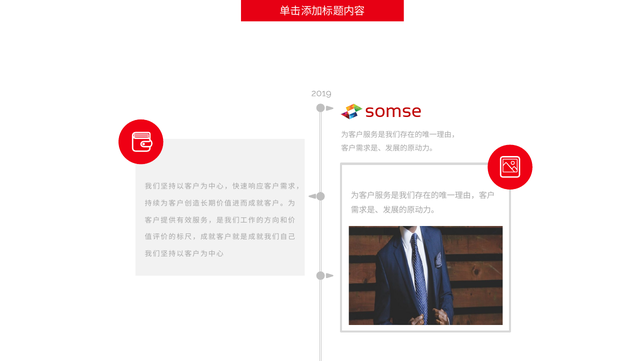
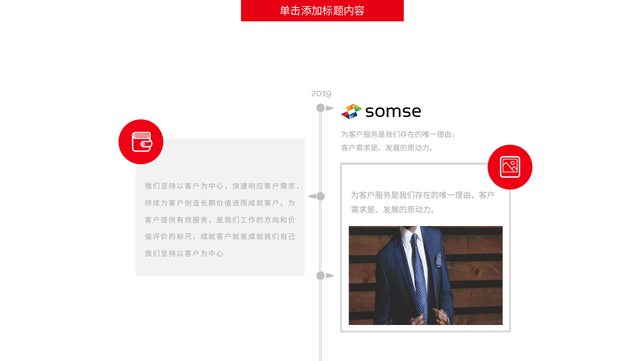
somse colour: red -> black
